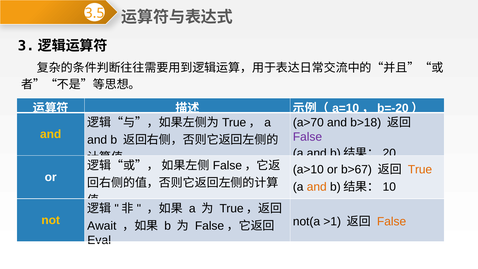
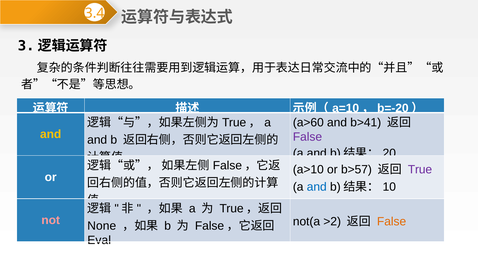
3.5: 3.5 -> 3.4
a>70: a>70 -> a>60
b>18: b>18 -> b>41
b>67: b>67 -> b>57
True colour: orange -> purple
and at (317, 187) colour: orange -> blue
not colour: yellow -> pink
>1: >1 -> >2
Await: Await -> None
